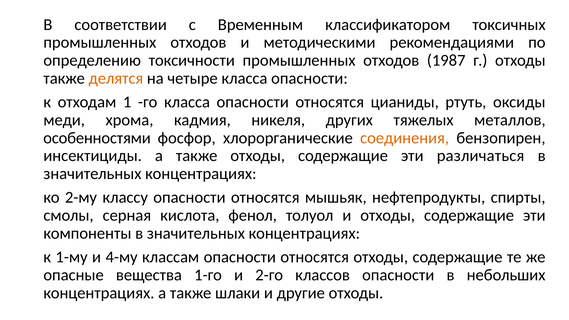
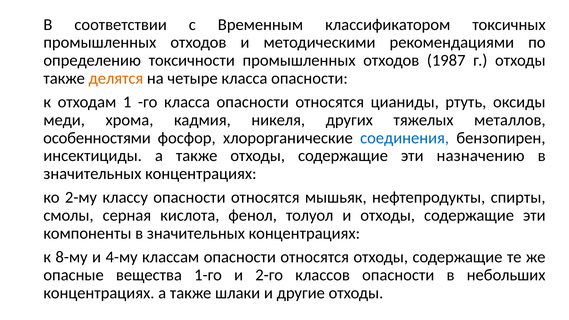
соединения colour: orange -> blue
различаться: различаться -> назначению
1-му: 1-му -> 8-му
